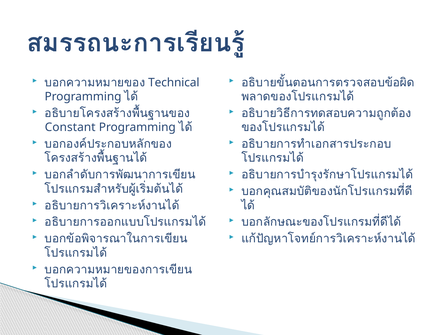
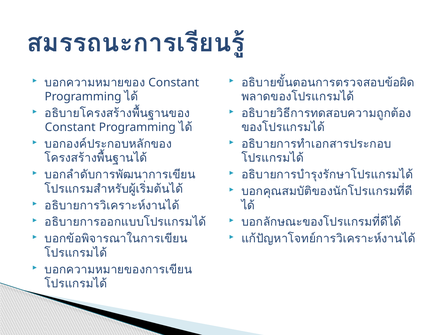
Technical at (174, 83): Technical -> Constant
